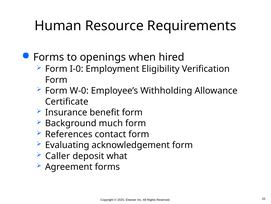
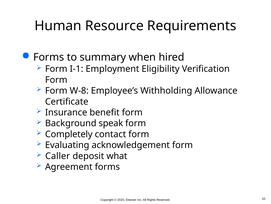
openings: openings -> summary
I-0: I-0 -> I-1
W-0: W-0 -> W-8
much: much -> speak
References: References -> Completely
